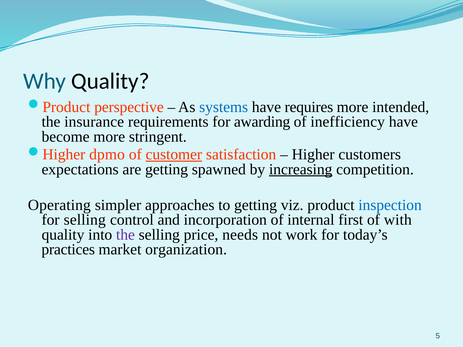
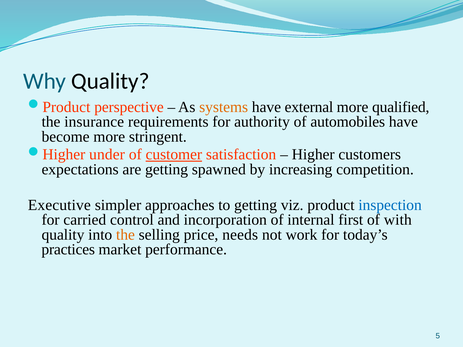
systems colour: blue -> orange
requires: requires -> external
intended: intended -> qualified
awarding: awarding -> authority
inefficiency: inefficiency -> automobiles
dpmo: dpmo -> under
increasing underline: present -> none
Operating: Operating -> Executive
for selling: selling -> carried
the at (125, 235) colour: purple -> orange
organization: organization -> performance
